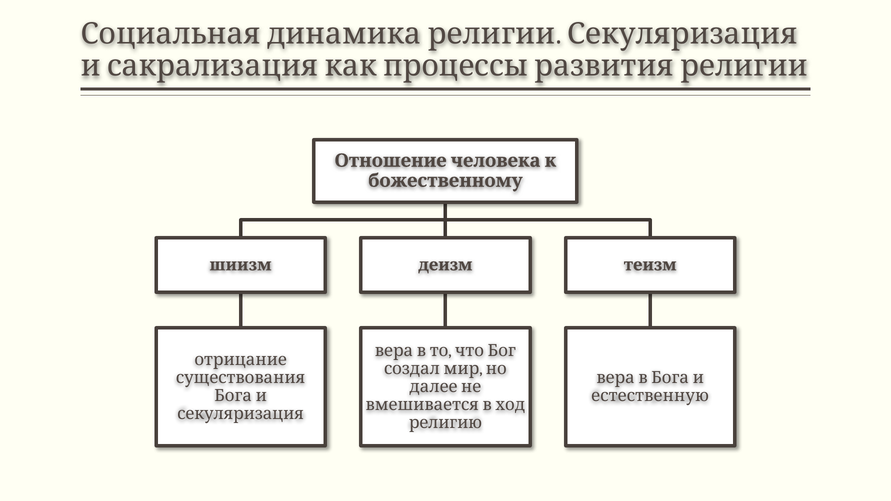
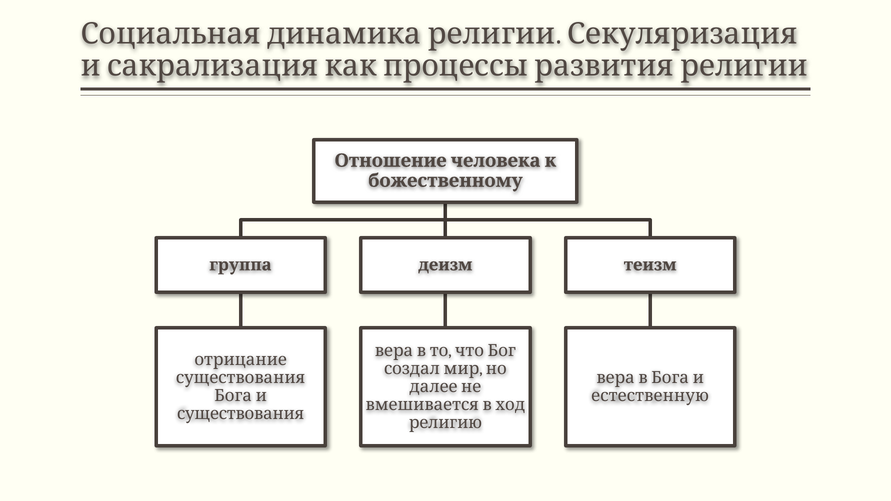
шиизм: шиизм -> группа
секуляризация at (241, 414): секуляризация -> существования
